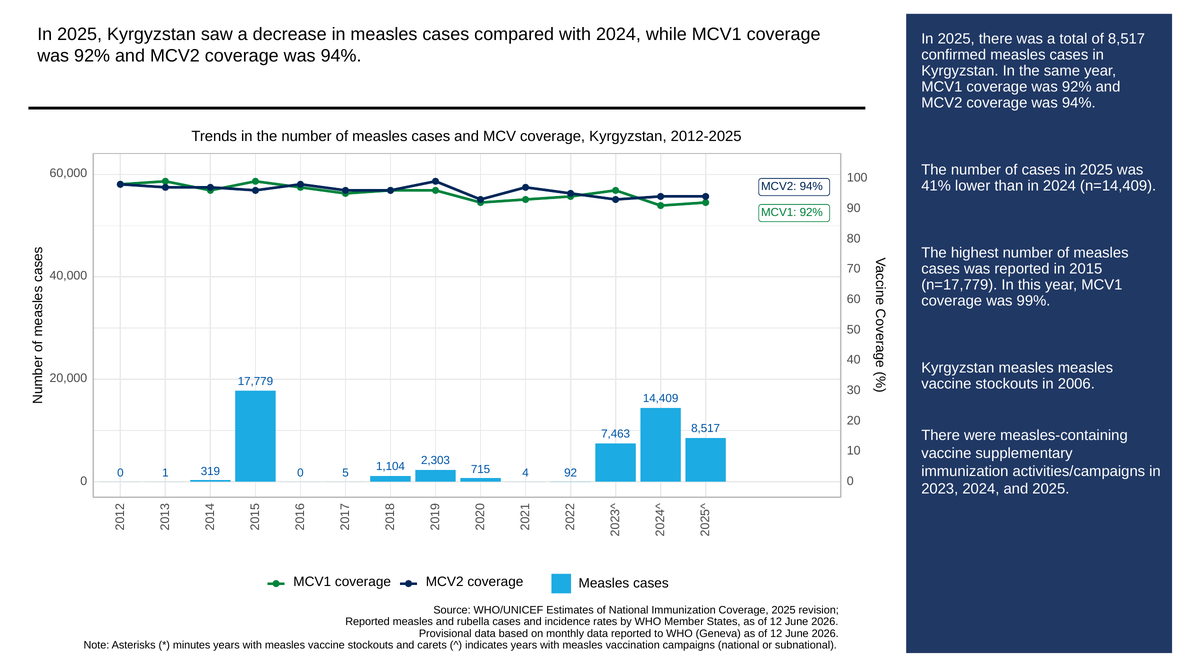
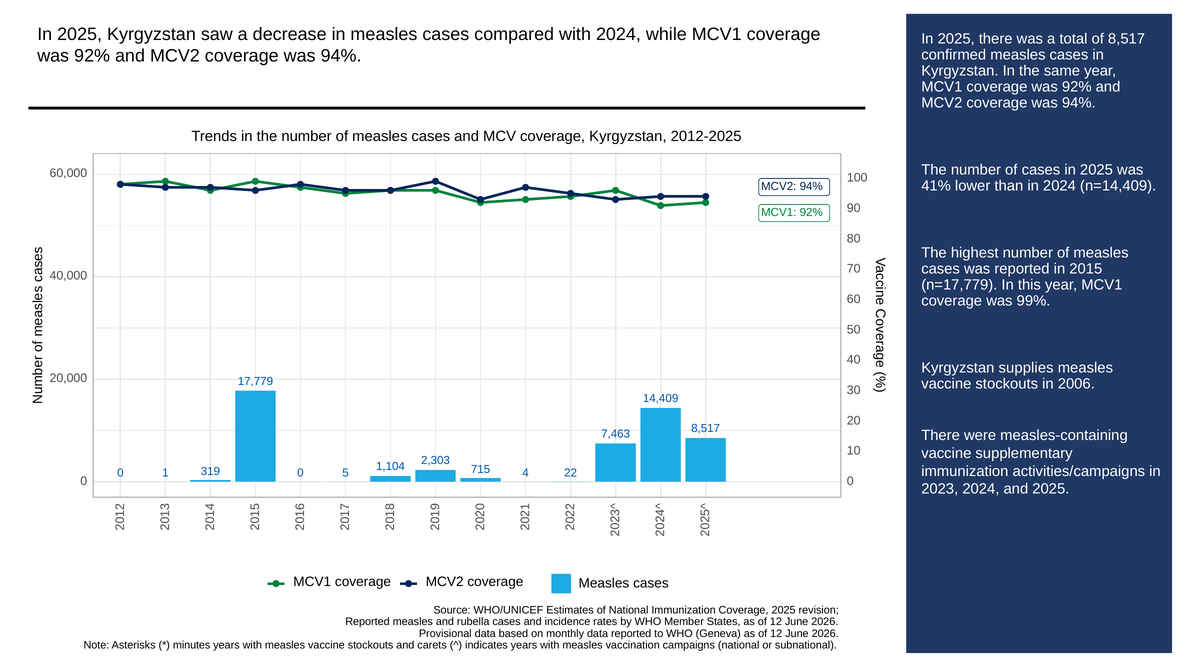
Kyrgyzstan measles: measles -> supplies
92: 92 -> 22
